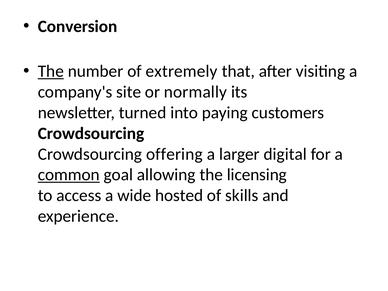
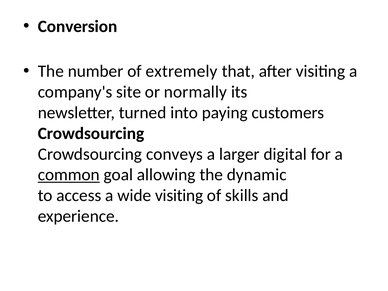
The at (51, 71) underline: present -> none
offering: offering -> conveys
licensing: licensing -> dynamic
wide hosted: hosted -> visiting
